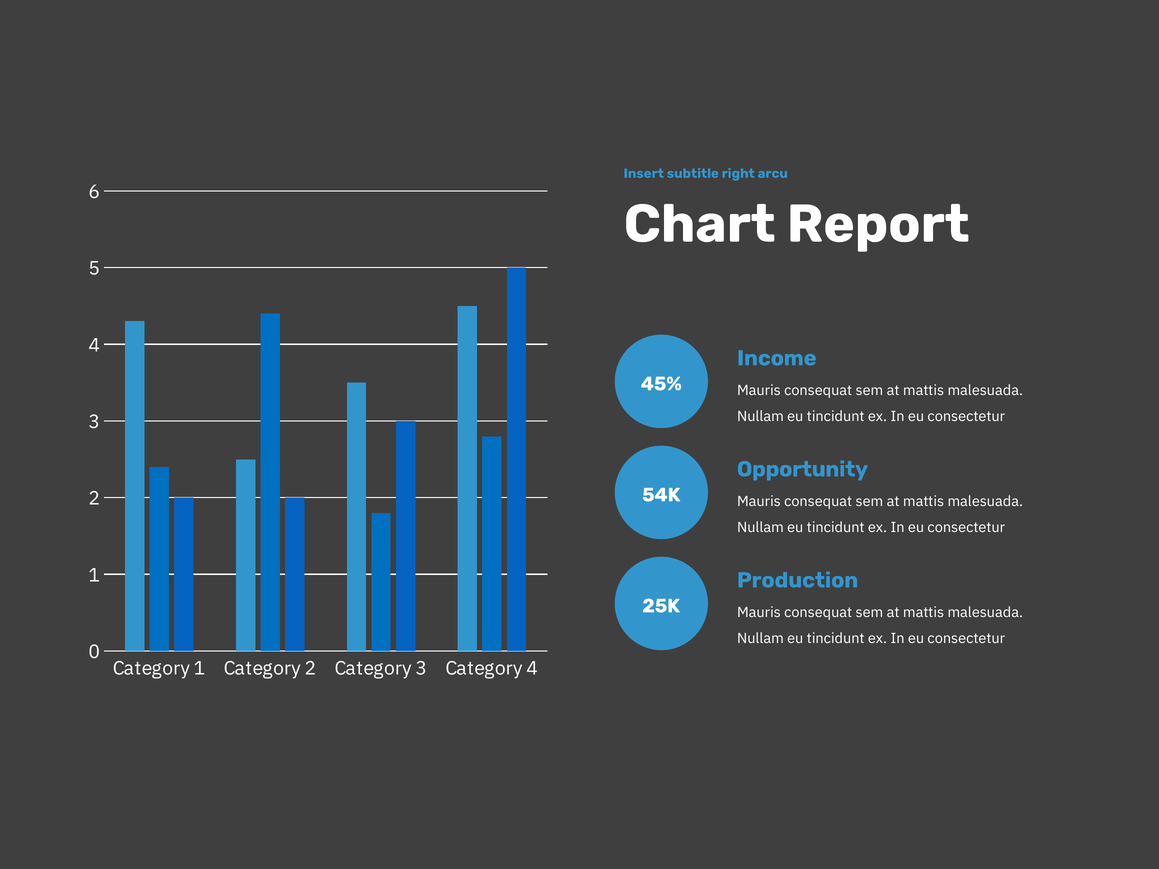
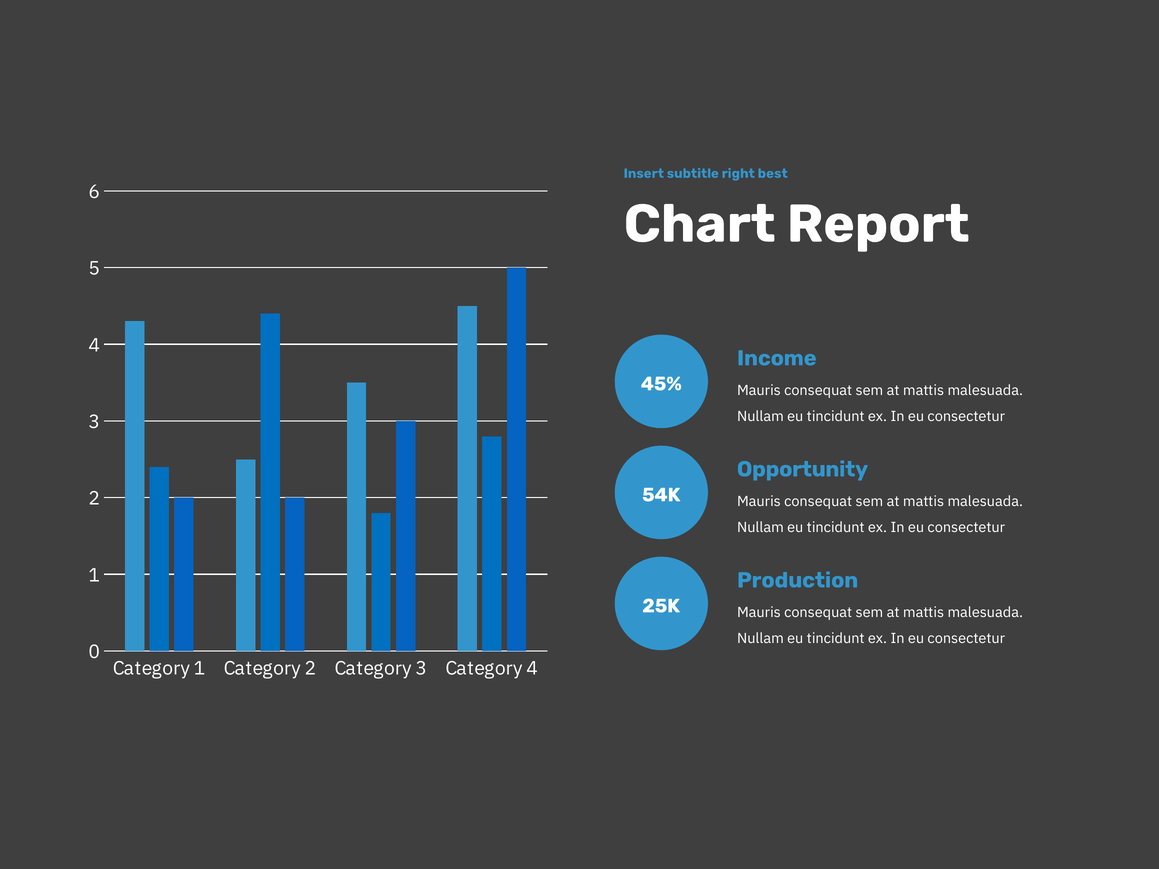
arcu: arcu -> best
